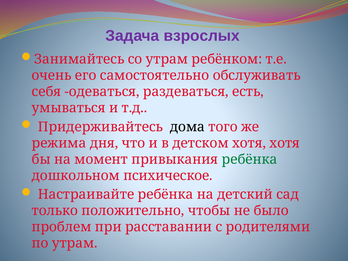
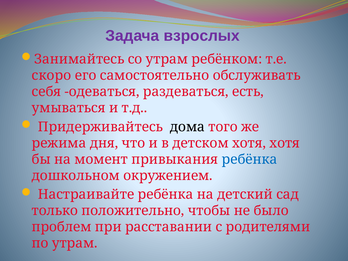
очень: очень -> скоро
ребёнка at (250, 159) colour: green -> blue
психическое: психическое -> окружением
